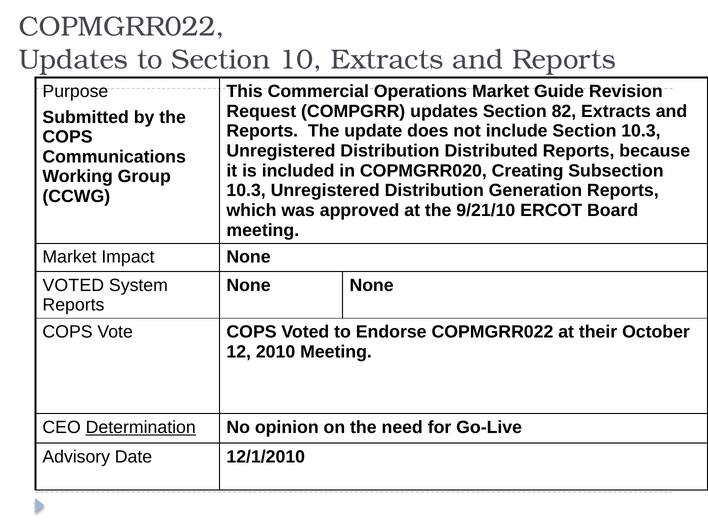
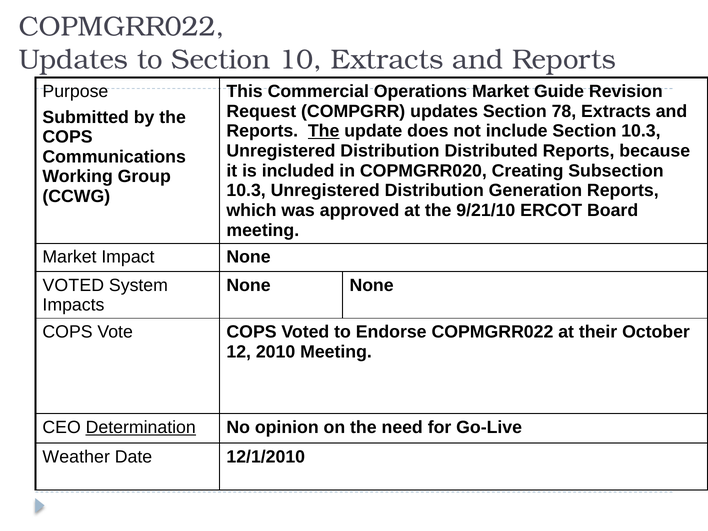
82: 82 -> 78
The at (324, 131) underline: none -> present
Reports at (73, 305): Reports -> Impacts
Advisory: Advisory -> Weather
